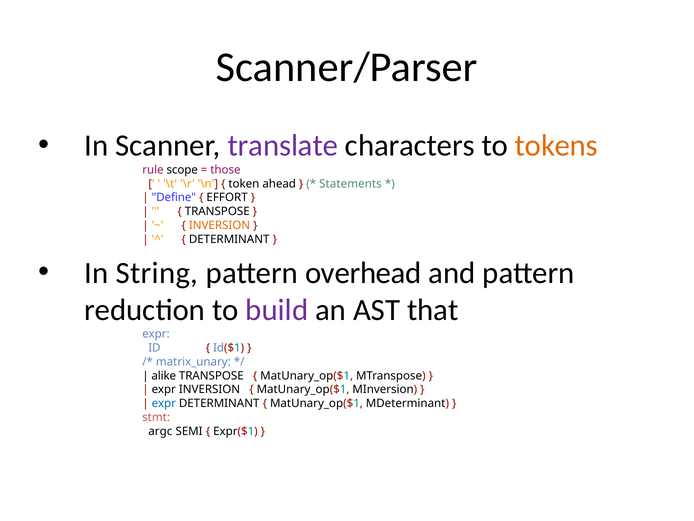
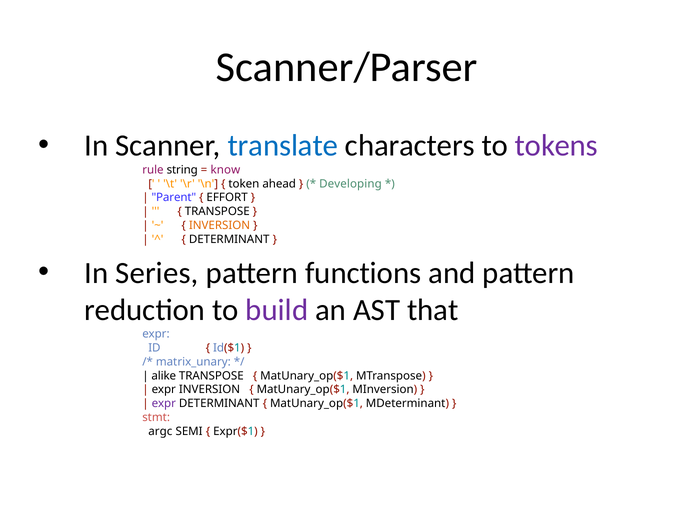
translate colour: purple -> blue
tokens colour: orange -> purple
scope: scope -> string
those: those -> know
Statements: Statements -> Developing
Define: Define -> Parent
String: String -> Series
overhead: overhead -> functions
expr at (164, 403) colour: blue -> purple
